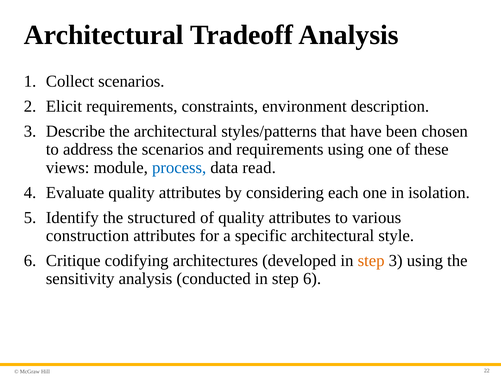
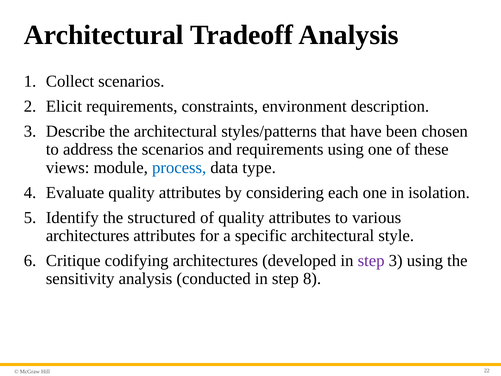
read: read -> type
construction at (88, 235): construction -> architectures
step at (371, 260) colour: orange -> purple
step 6: 6 -> 8
